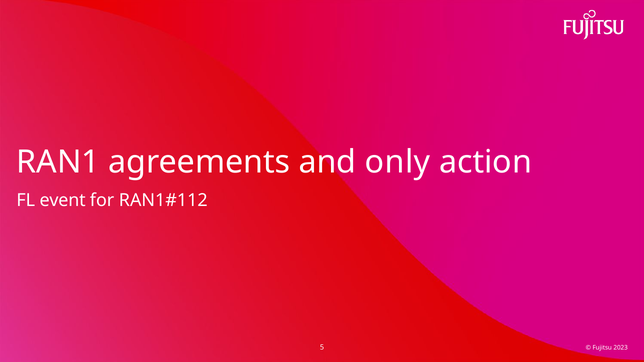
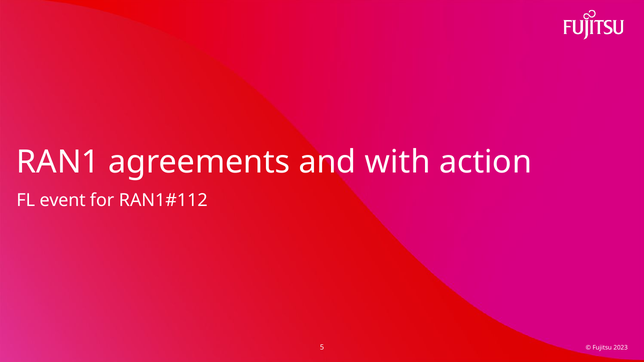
only: only -> with
